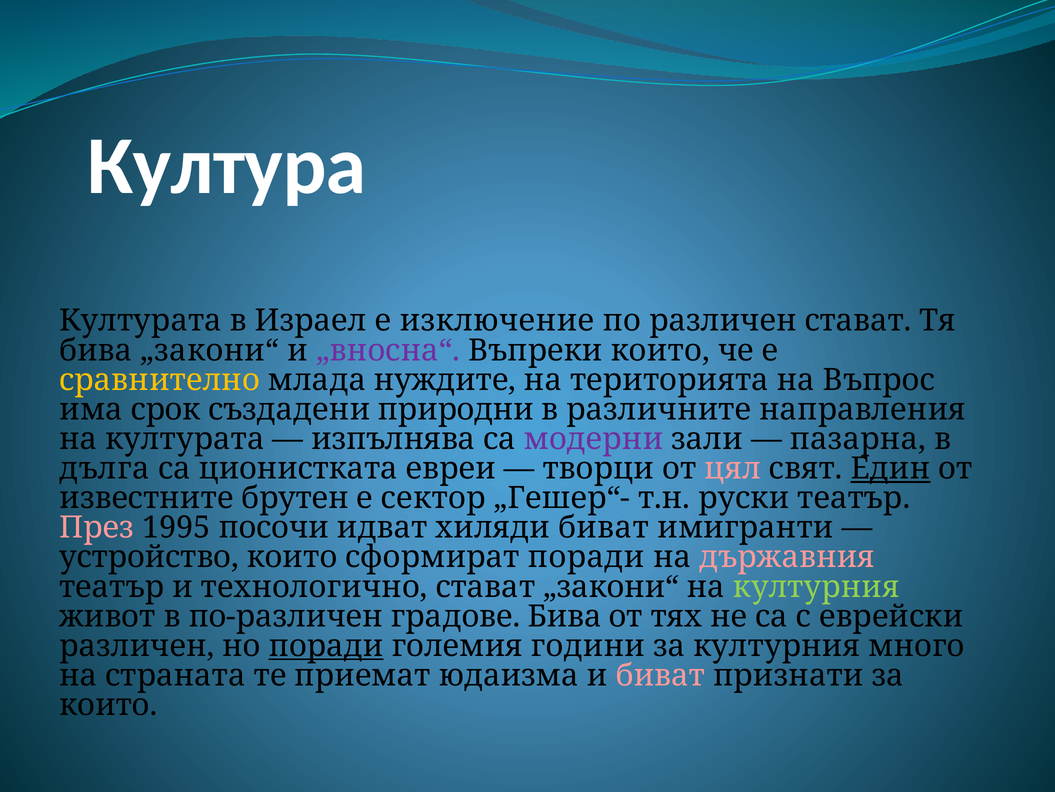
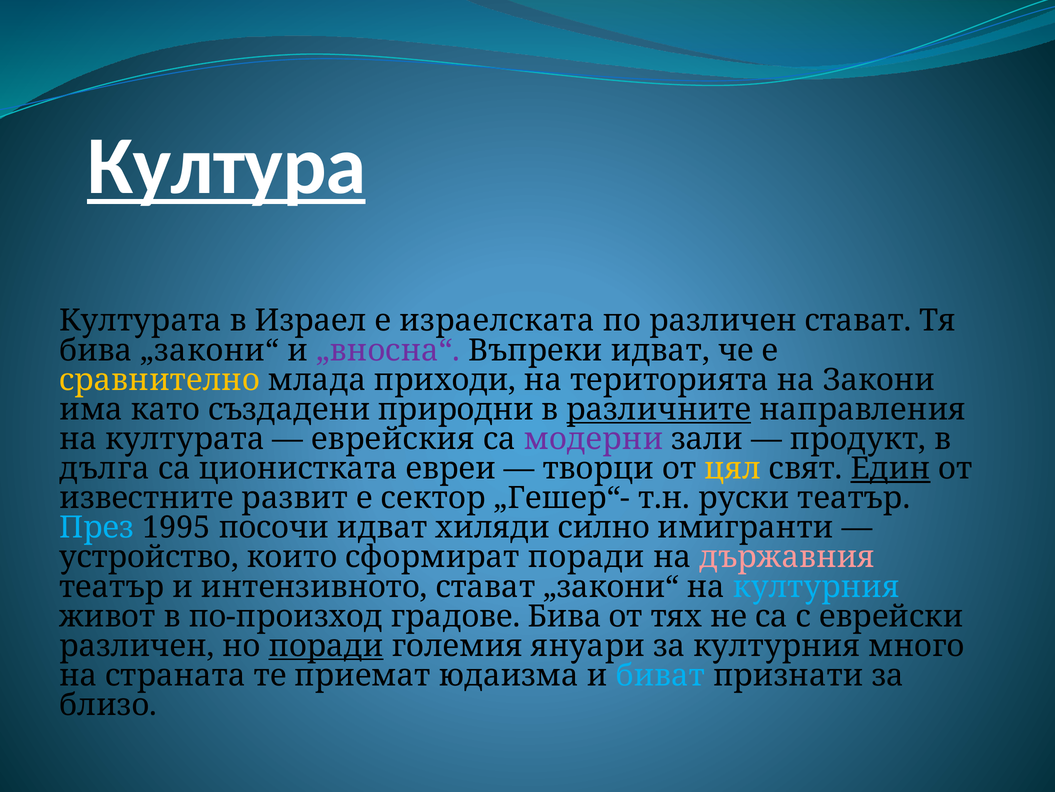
Култура underline: none -> present
изключение: изключение -> израелската
Въпреки които: които -> идват
нуждите: нуждите -> приходи
Въпрос: Въпрос -> Закони
срок: срок -> като
различните underline: none -> present
изпълнява: изпълнява -> еврейския
пазарна: пазарна -> продукт
цял colour: pink -> yellow
брутен: брутен -> развит
През colour: pink -> light blue
хиляди биват: биват -> силно
технологично: технологично -> интензивното
културния at (816, 586) colour: light green -> light blue
по-различен: по-различен -> по-произход
години: години -> януари
биват at (660, 675) colour: pink -> light blue
които at (108, 704): които -> близо
